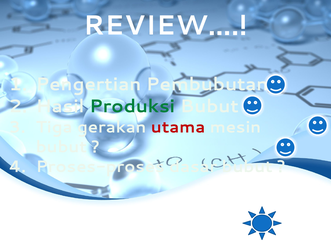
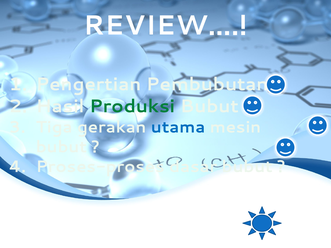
utama colour: red -> blue
